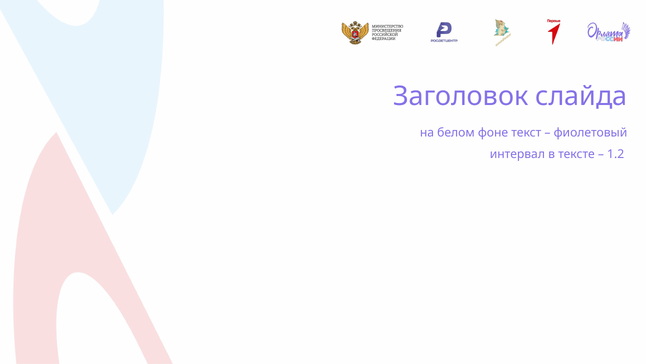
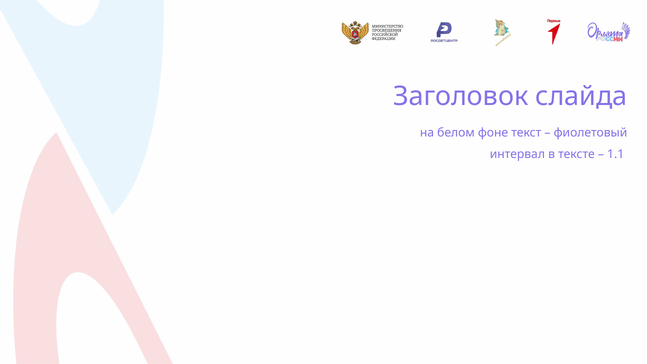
1.2: 1.2 -> 1.1
